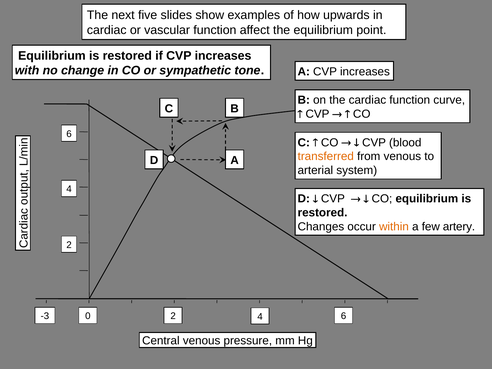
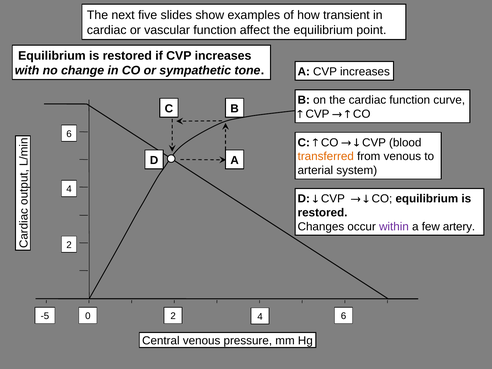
upwards: upwards -> transient
within colour: orange -> purple
-3: -3 -> -5
